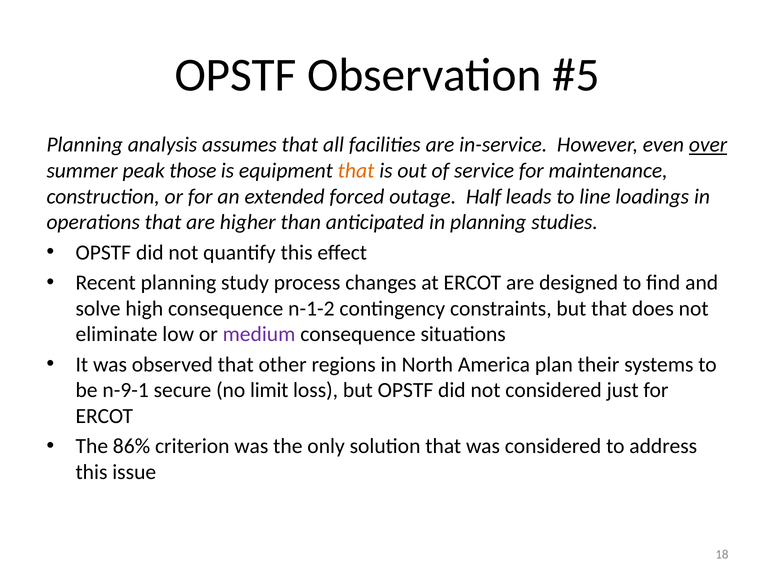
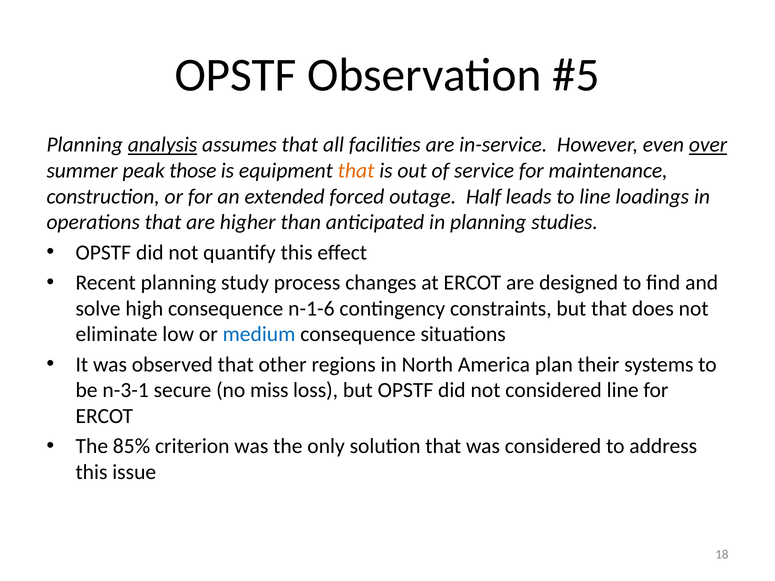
analysis underline: none -> present
n-1-2: n-1-2 -> n-1-6
medium colour: purple -> blue
n-9-1: n-9-1 -> n-3-1
limit: limit -> miss
considered just: just -> line
86%: 86% -> 85%
